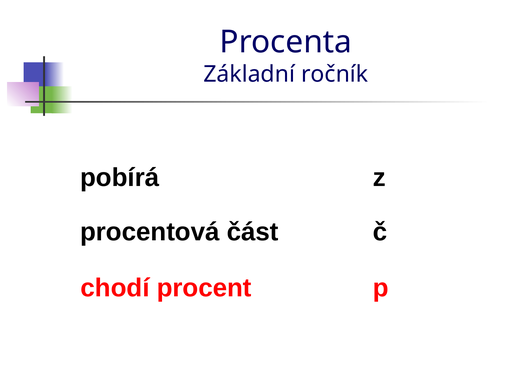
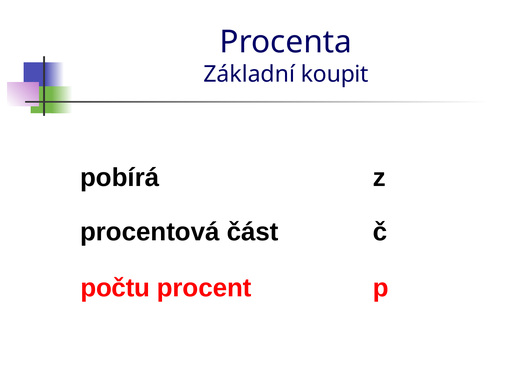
ročník: ročník -> koupit
chodí: chodí -> počtu
